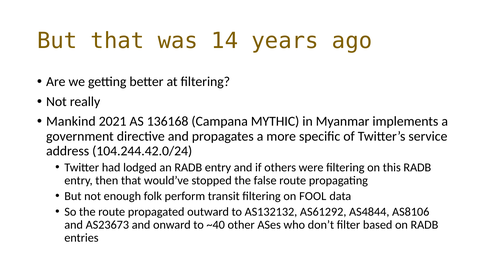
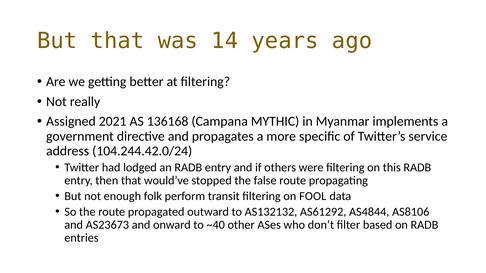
Mankind: Mankind -> Assigned
